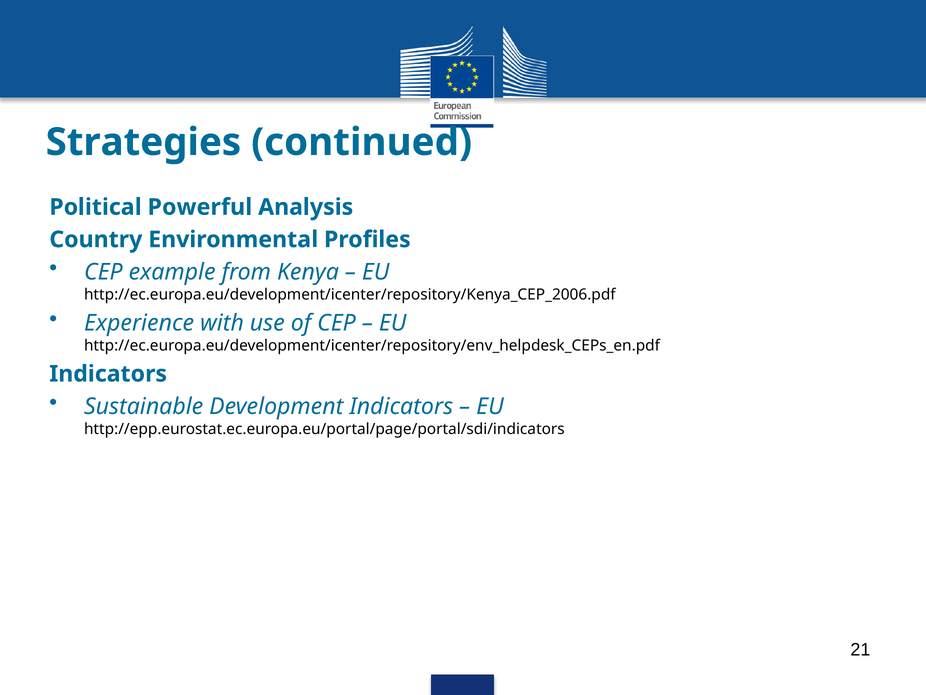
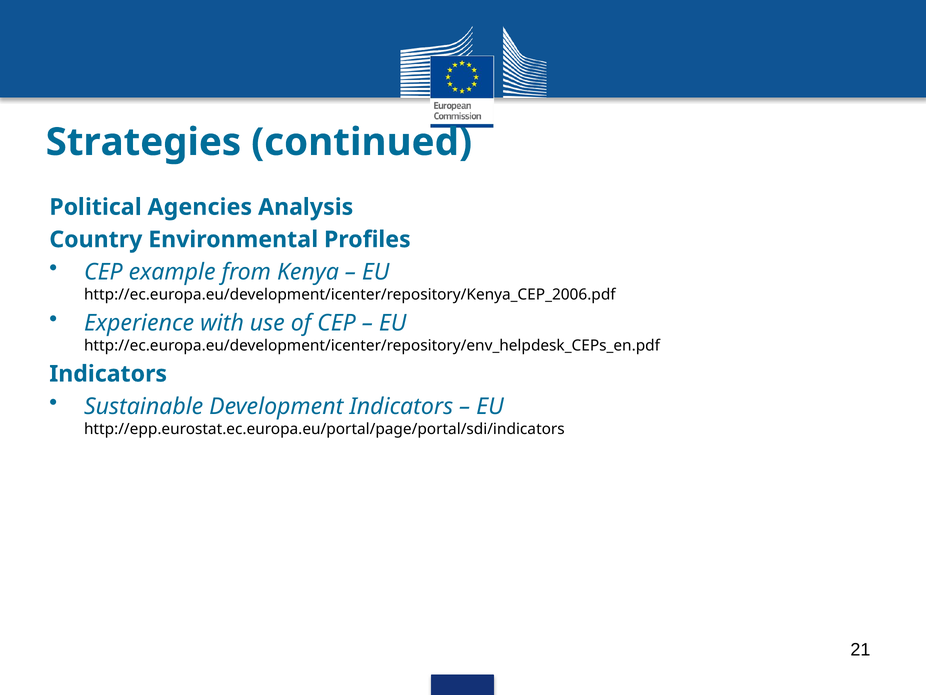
Powerful: Powerful -> Agencies
